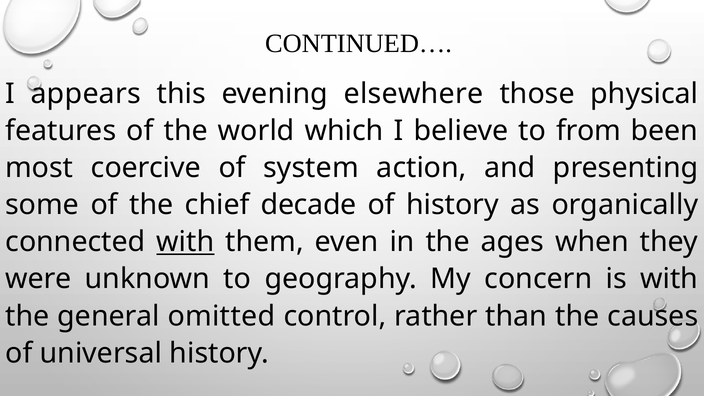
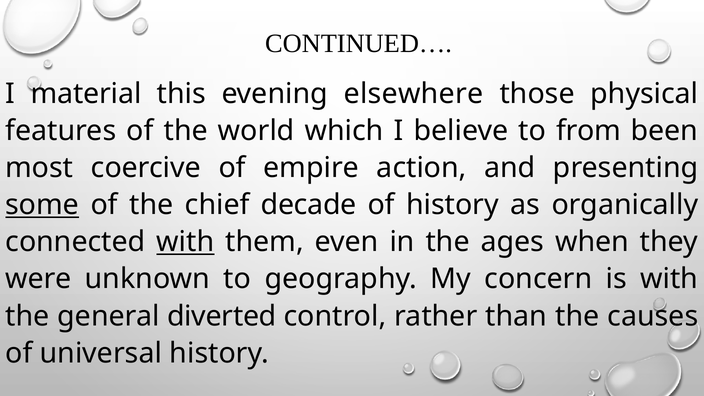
appears: appears -> material
system: system -> empire
some underline: none -> present
omitted: omitted -> diverted
